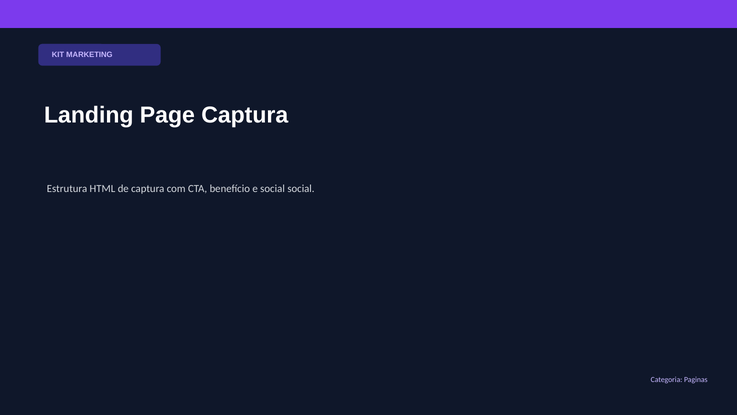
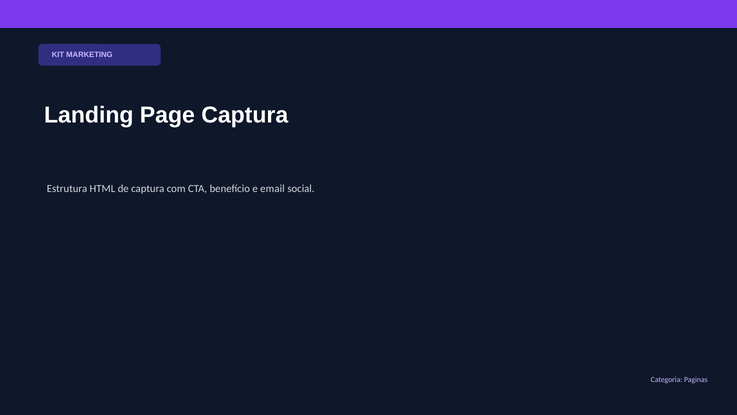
e social: social -> email
